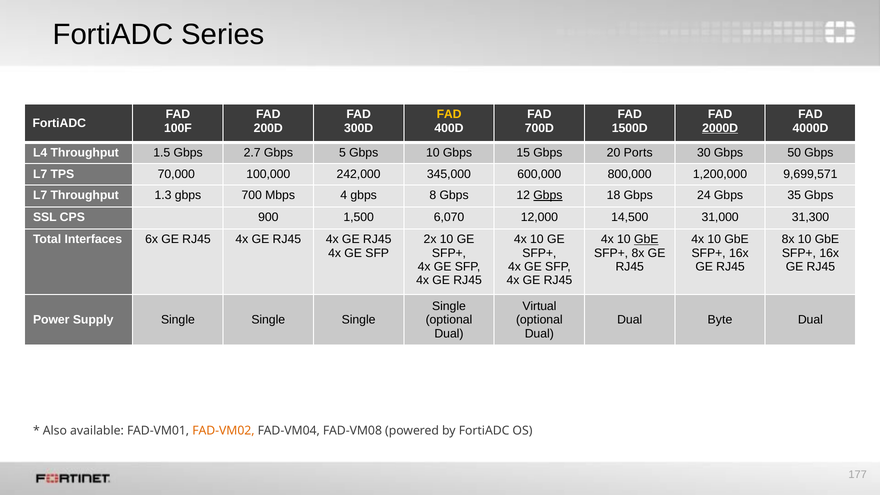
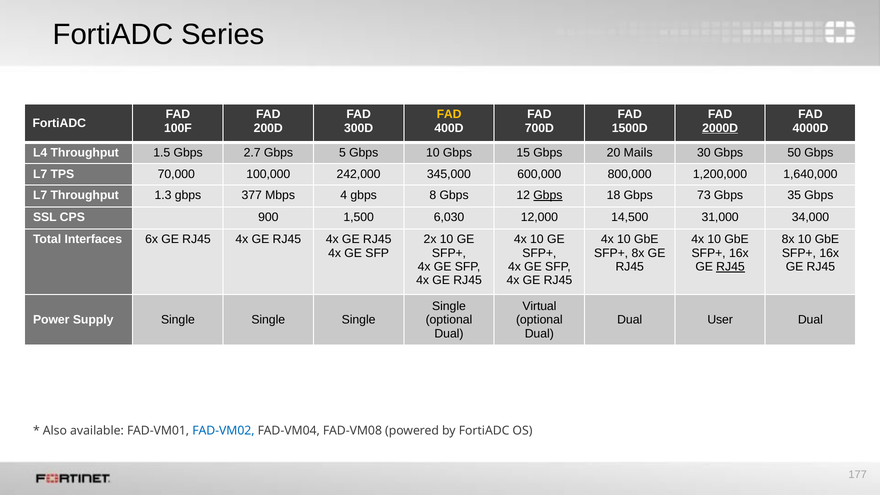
Ports: Ports -> Mails
9,699,571: 9,699,571 -> 1,640,000
700: 700 -> 377
24: 24 -> 73
6,070: 6,070 -> 6,030
31,300: 31,300 -> 34,000
GbE at (646, 239) underline: present -> none
RJ45 at (731, 267) underline: none -> present
Byte: Byte -> User
FAD-VM02 colour: orange -> blue
